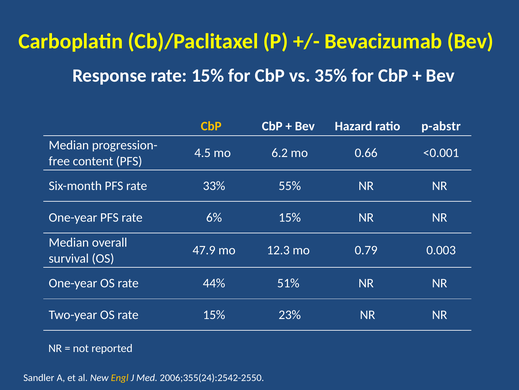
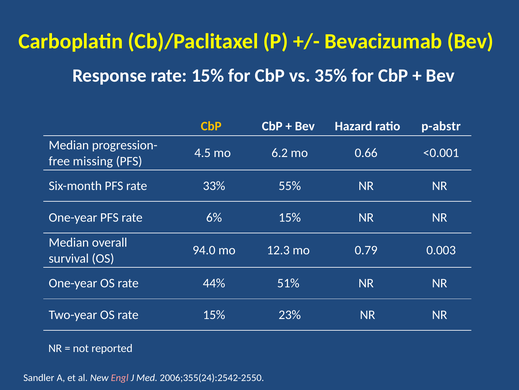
content: content -> missing
47.9: 47.9 -> 94.0
Engl colour: yellow -> pink
